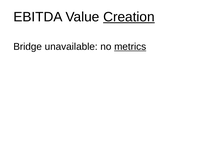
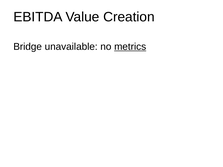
Creation underline: present -> none
